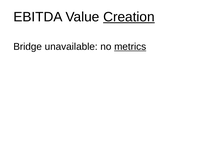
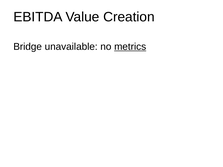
Creation underline: present -> none
